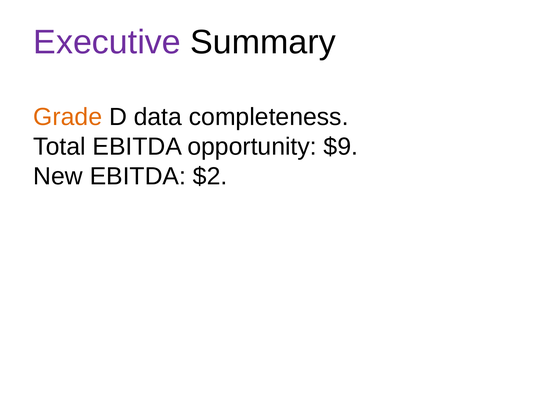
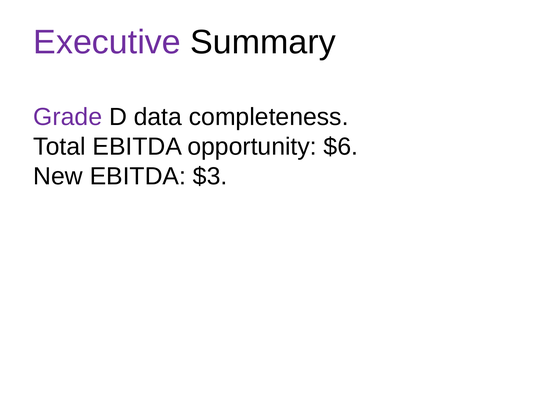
Grade colour: orange -> purple
$9: $9 -> $6
$2: $2 -> $3
